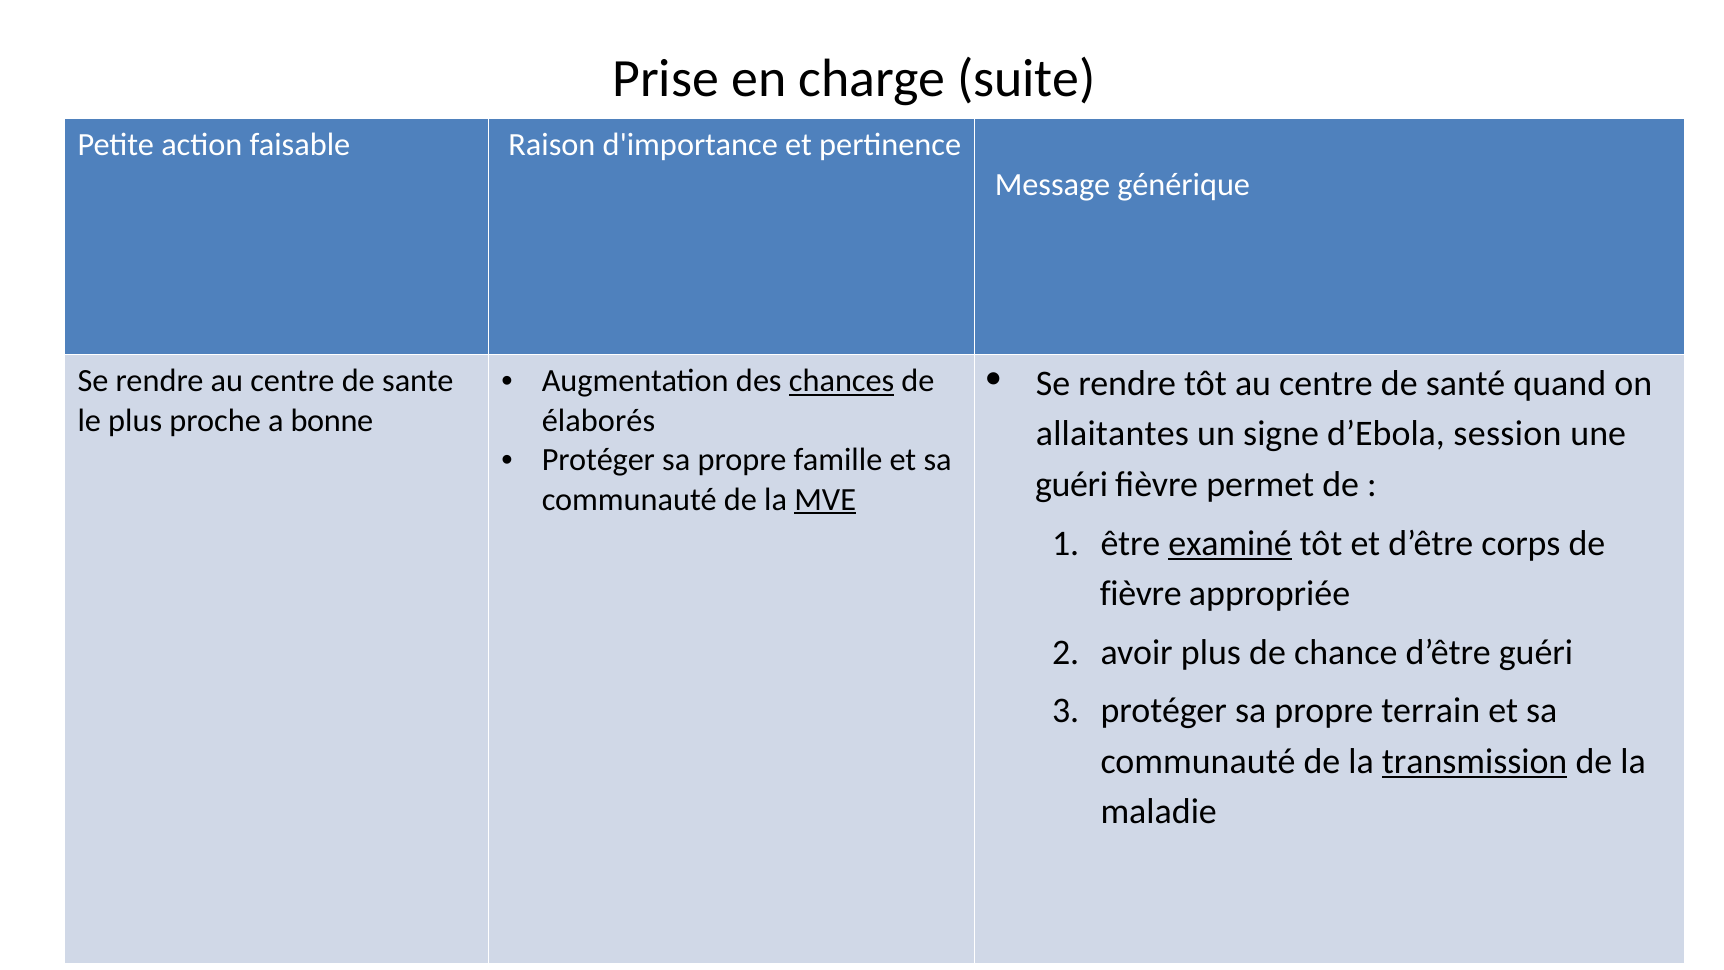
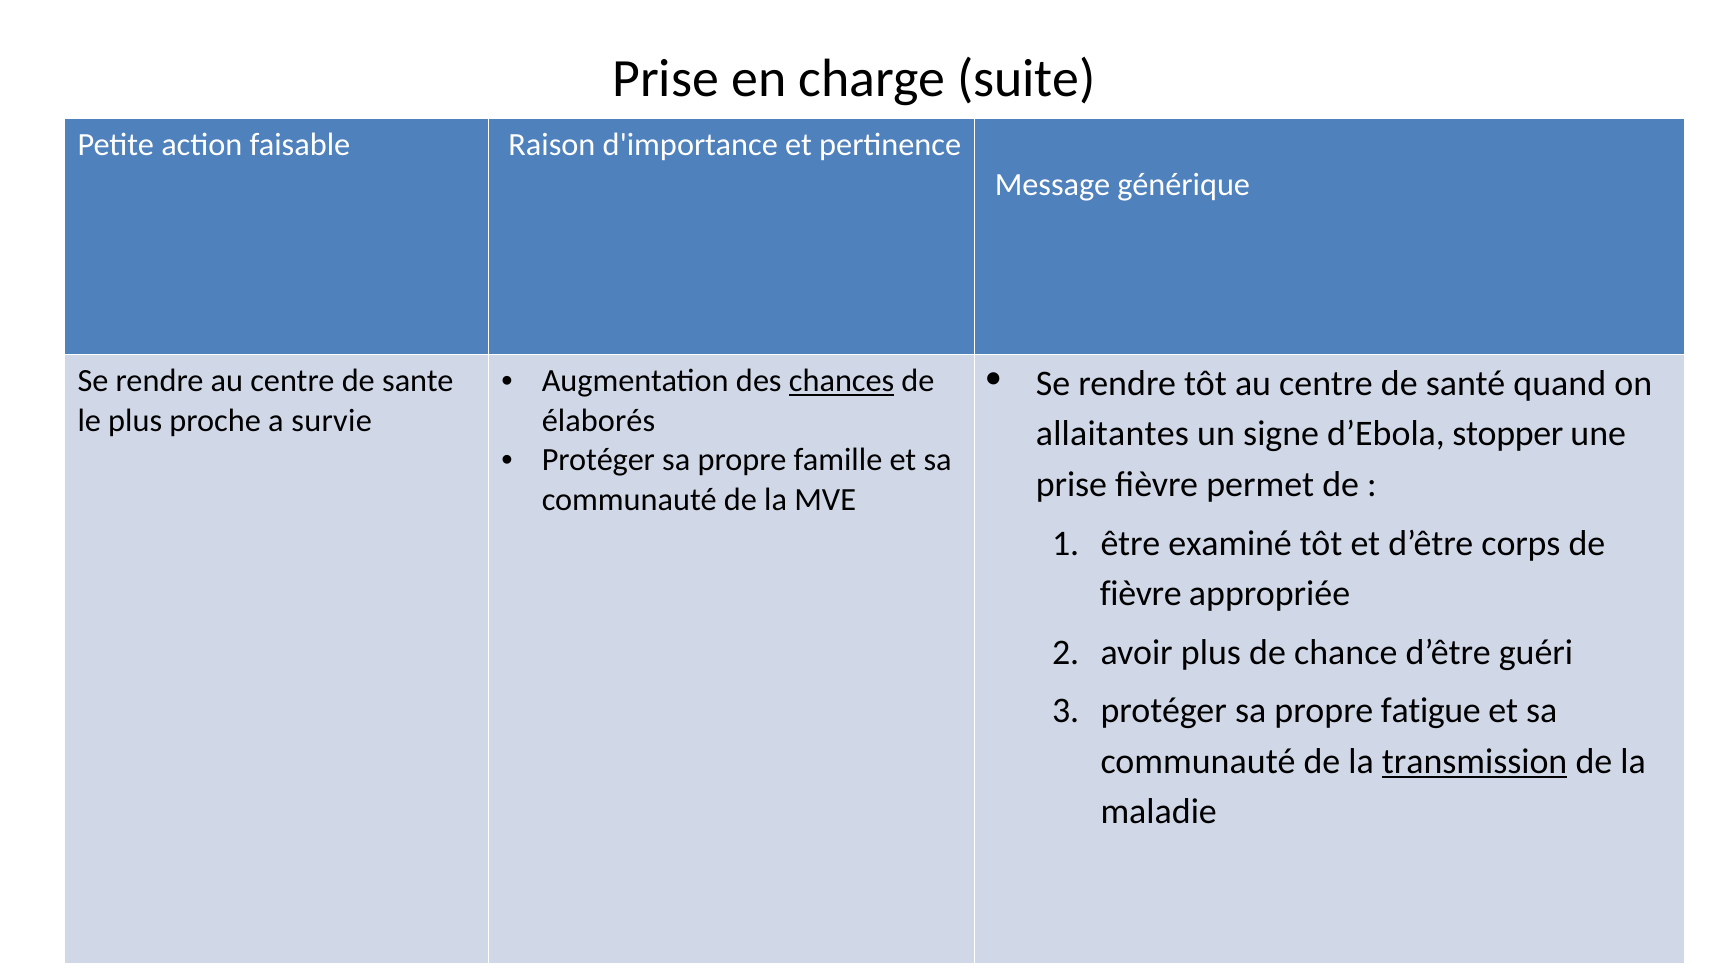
bonne: bonne -> survie
session: session -> stopper
guéri at (1072, 484): guéri -> prise
MVE underline: present -> none
examiné underline: present -> none
terrain: terrain -> fatigue
